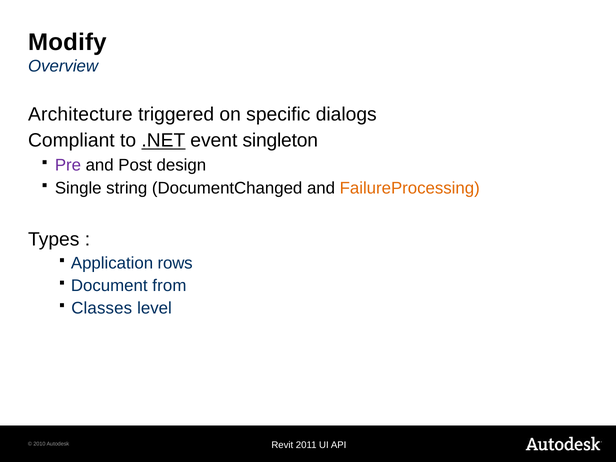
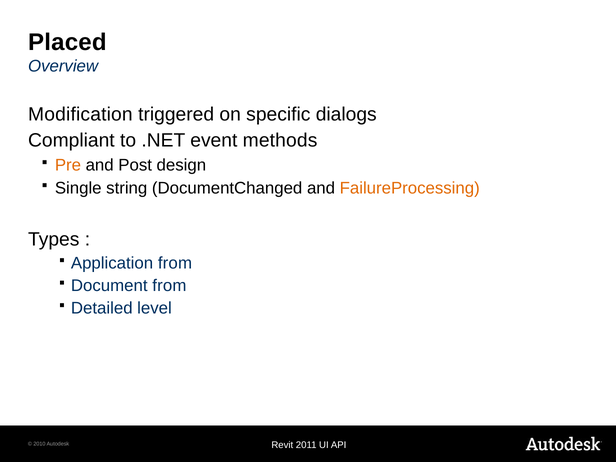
Modify: Modify -> Placed
Architecture: Architecture -> Modification
.NET underline: present -> none
singleton: singleton -> methods
Pre colour: purple -> orange
Application rows: rows -> from
Classes: Classes -> Detailed
